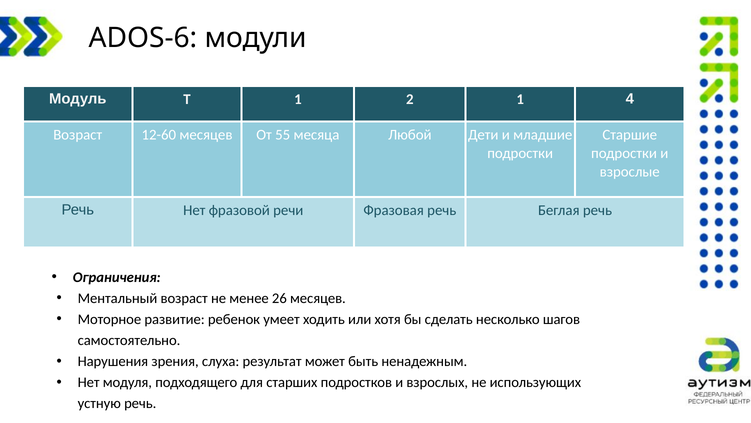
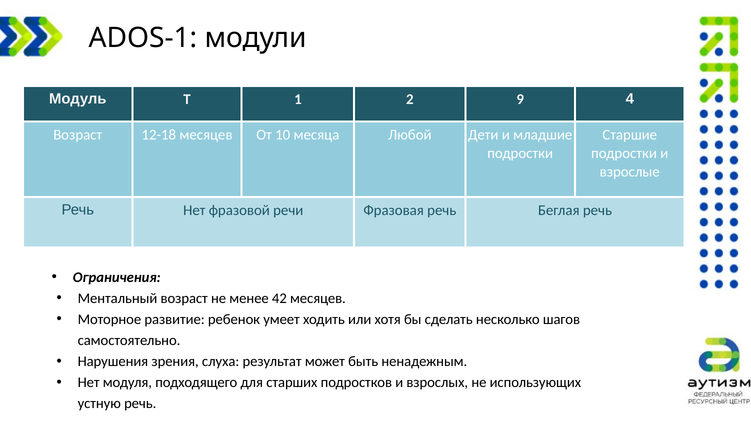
ADOS-6: ADOS-6 -> ADOS-1
2 1: 1 -> 9
12-60: 12-60 -> 12-18
55: 55 -> 10
26: 26 -> 42
